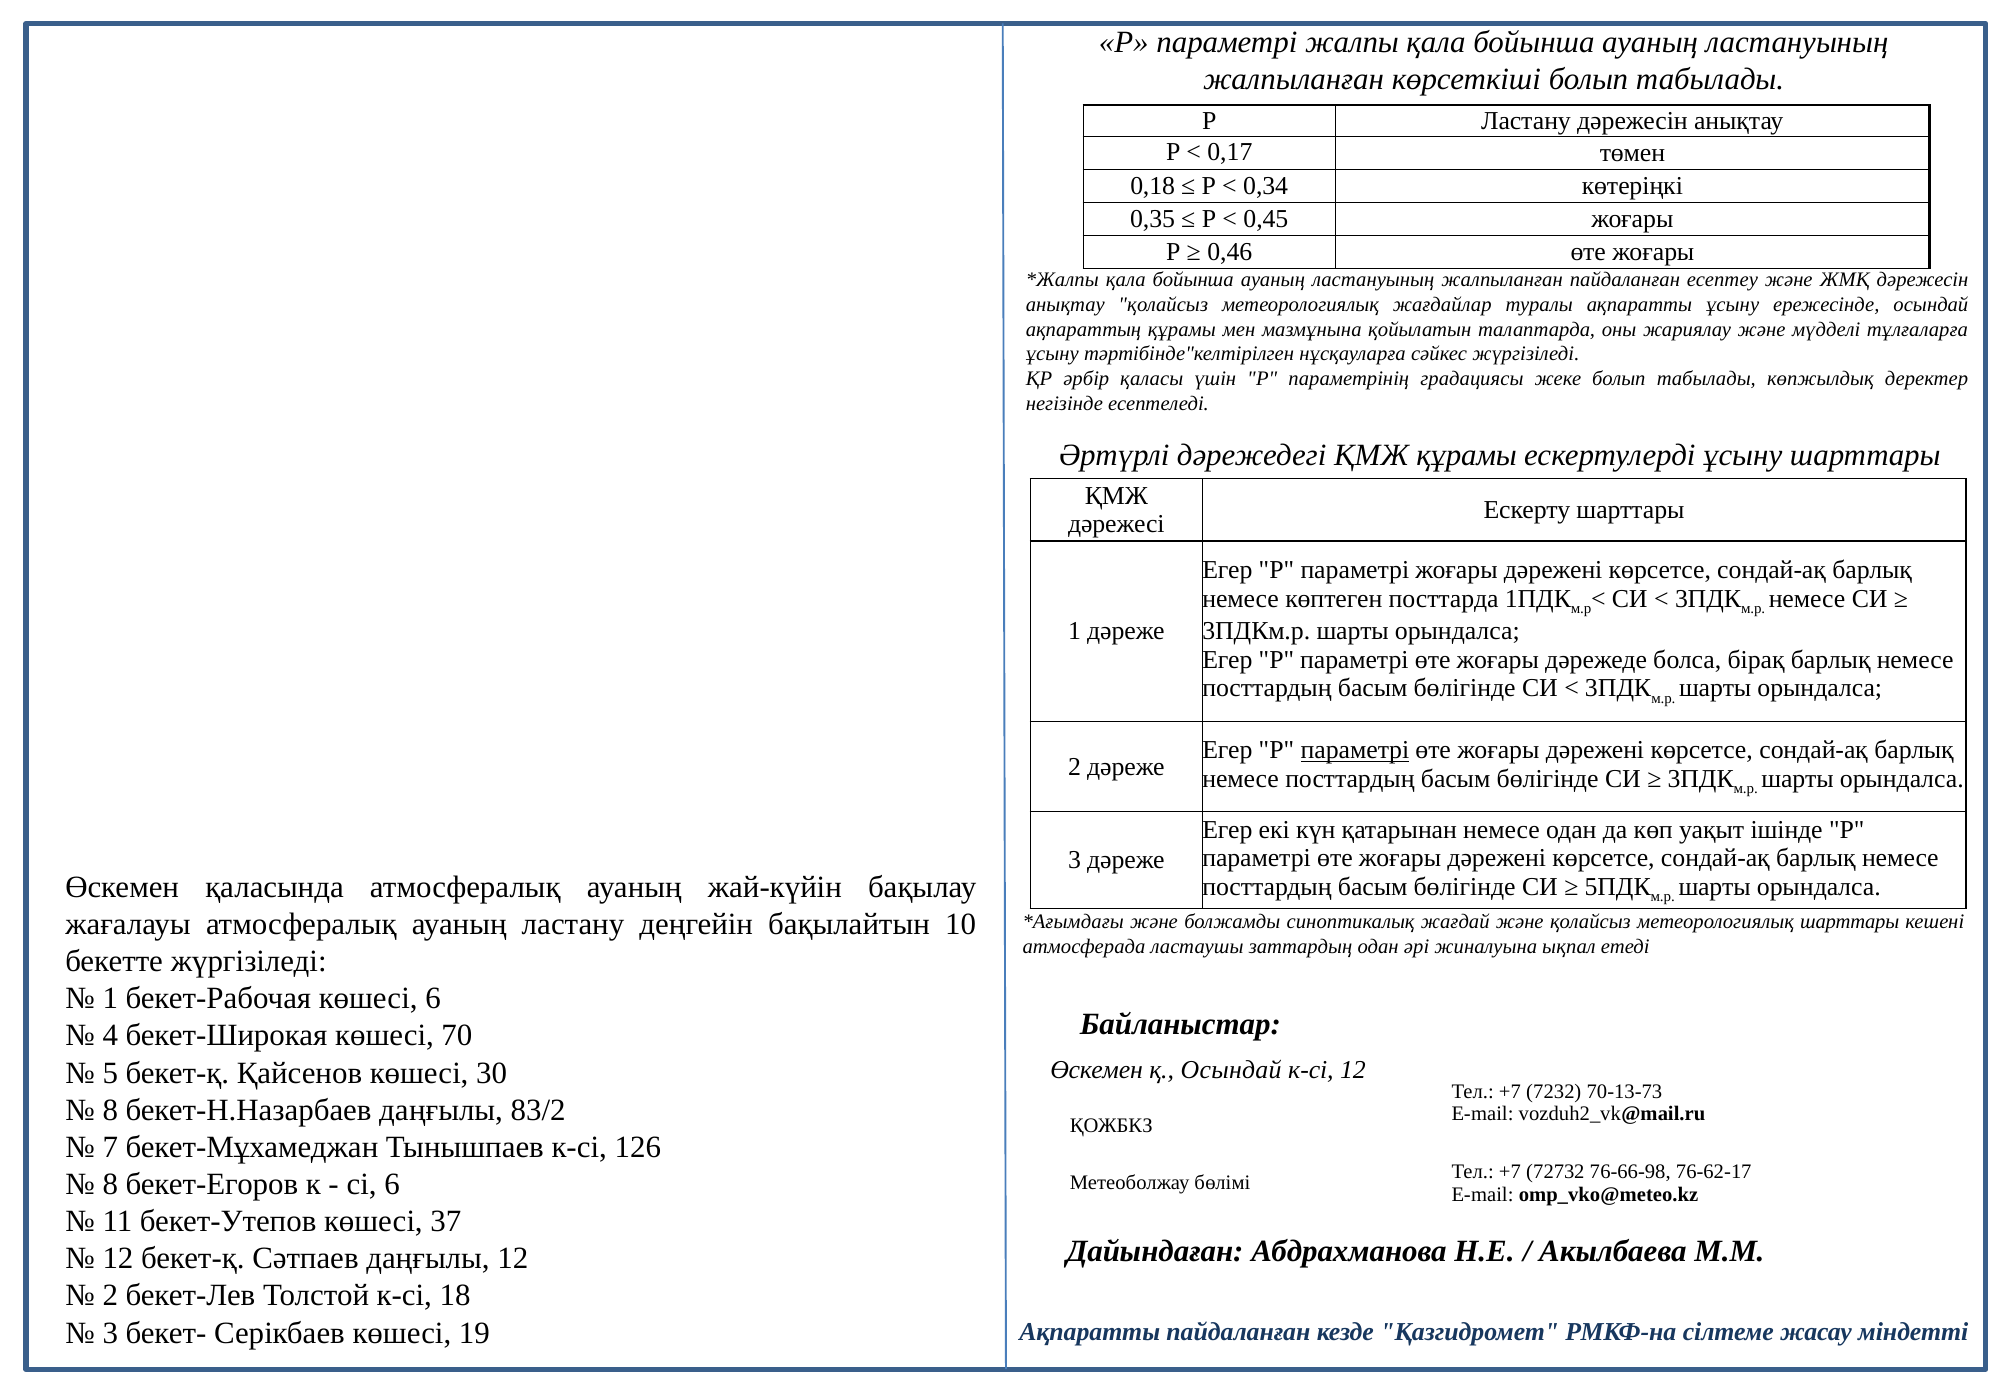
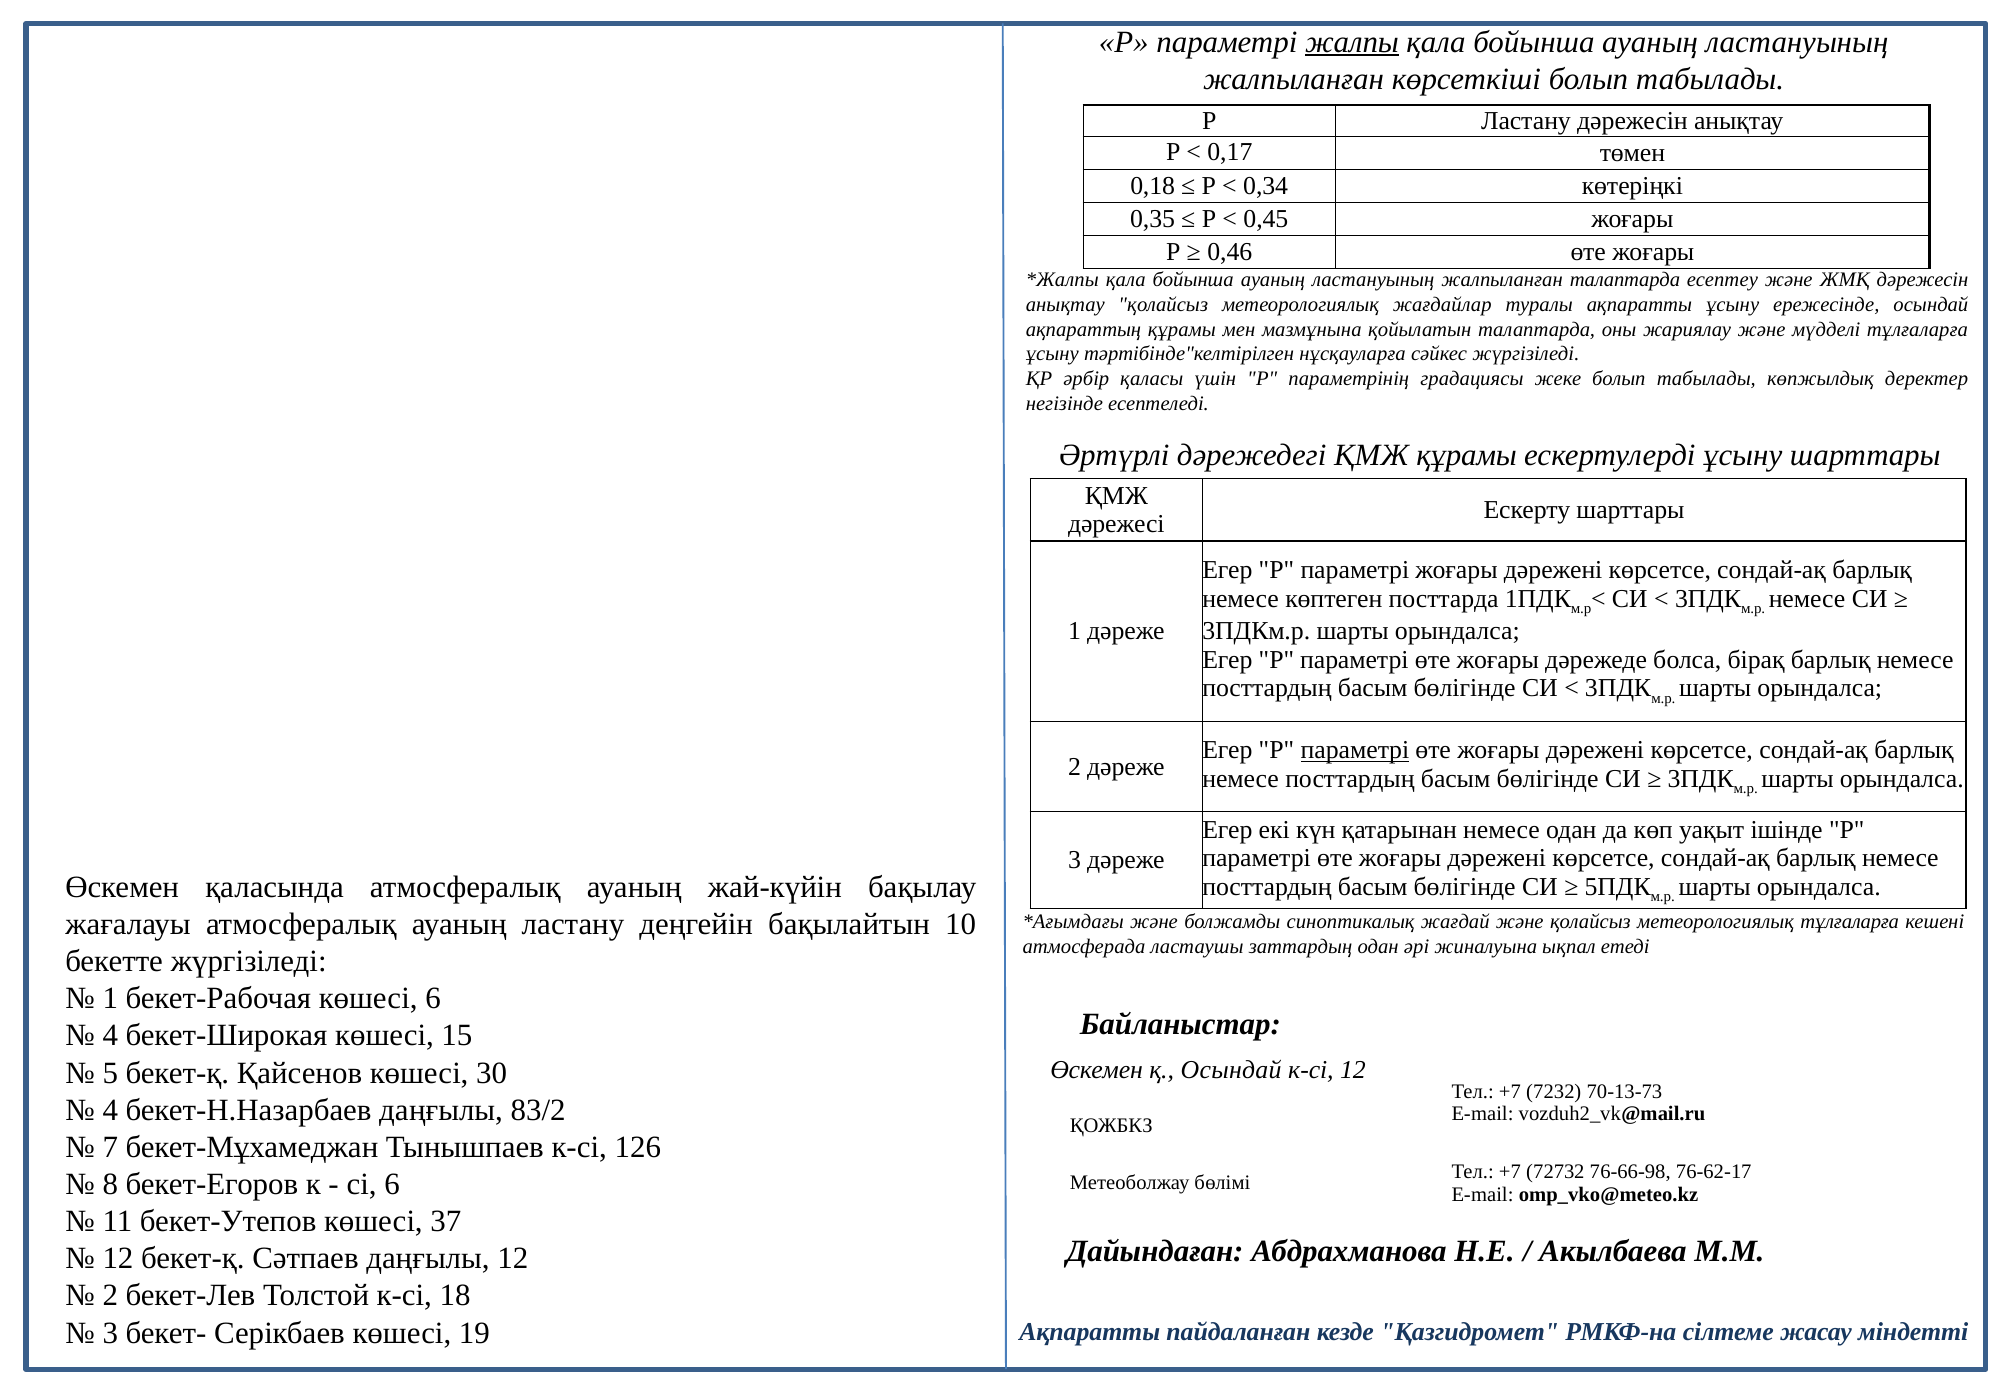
жалпы underline: none -> present
жалпыланған пайдаланған: пайдаланған -> талаптарда
метеорологиялық шарттары: шарттары -> тұлғаларға
70: 70 -> 15
8 at (110, 1110): 8 -> 4
